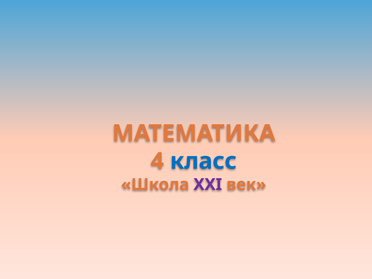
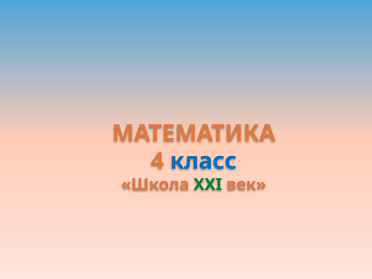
XXI colour: purple -> green
